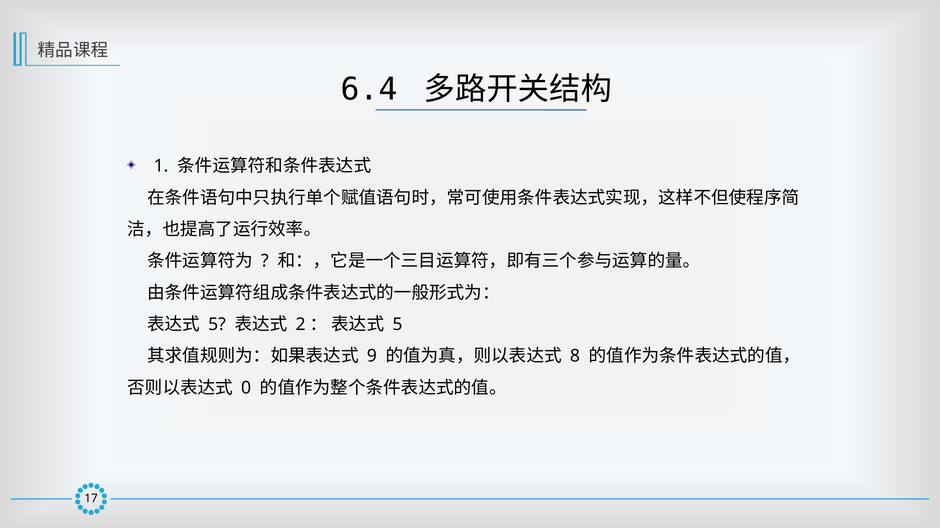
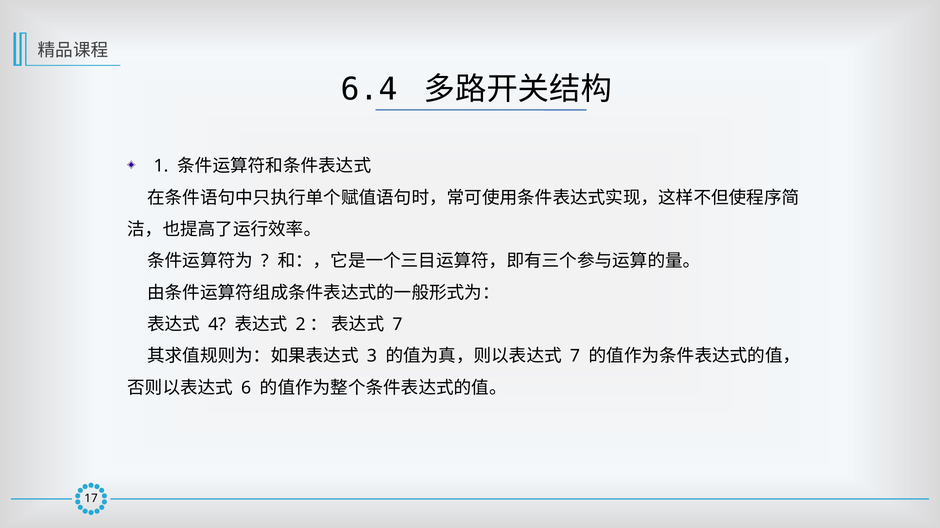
5 at (217, 325): 5 -> 4
5 at (397, 325): 5 -> 7
9: 9 -> 3
8 at (575, 357): 8 -> 7
0: 0 -> 6
